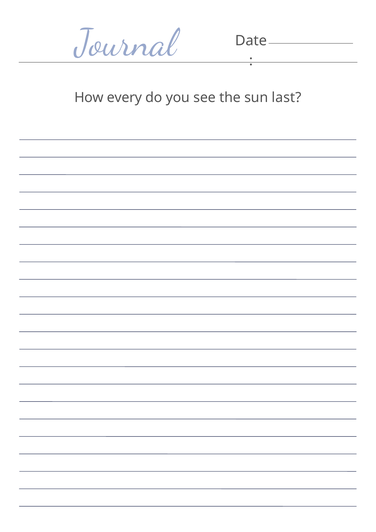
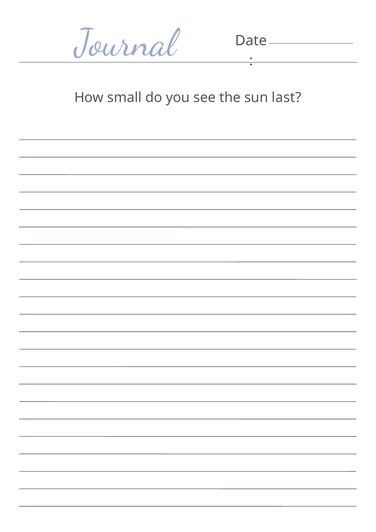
every: every -> small
